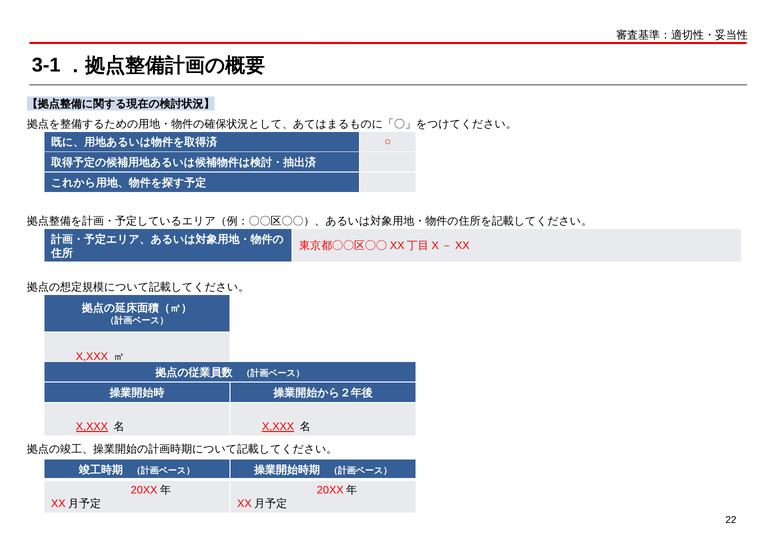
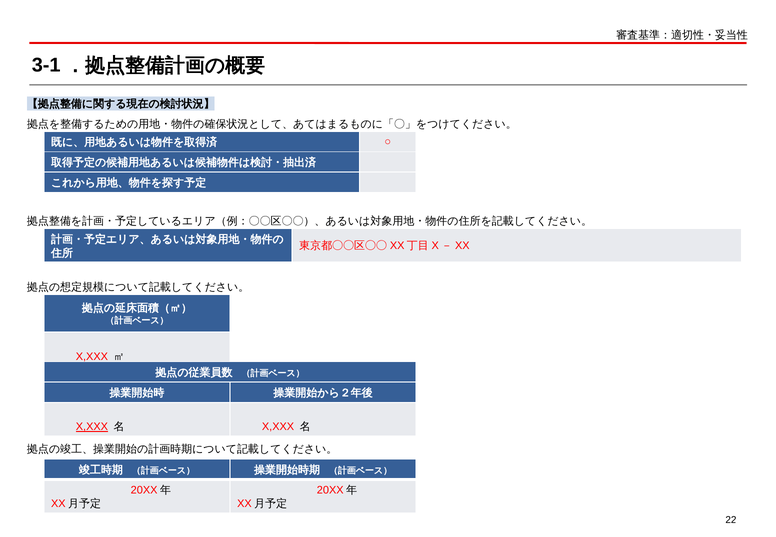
X,XXX at (278, 427) underline: present -> none
